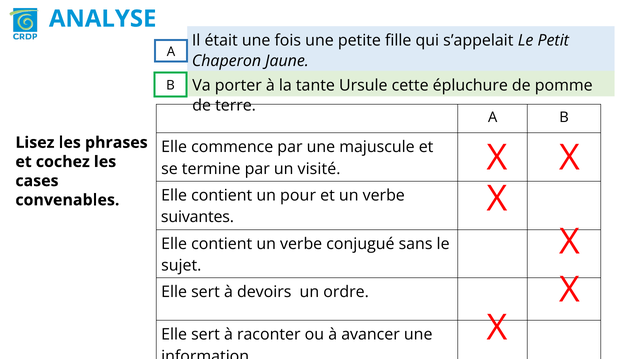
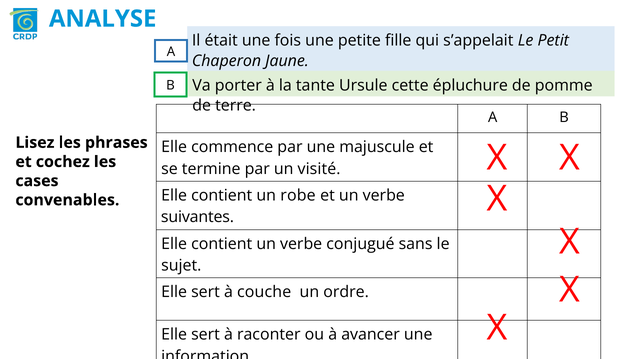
pour: pour -> robe
devoirs: devoirs -> couche
